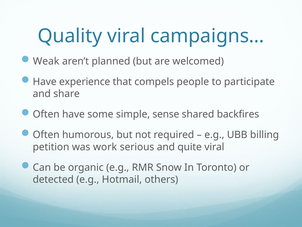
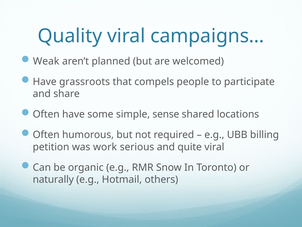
experience: experience -> grassroots
backfires: backfires -> locations
detected: detected -> naturally
